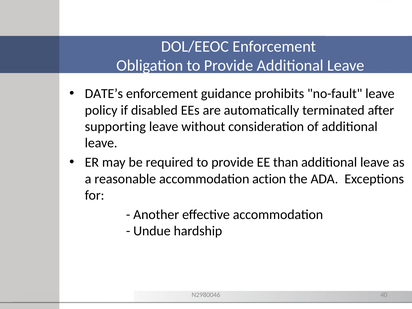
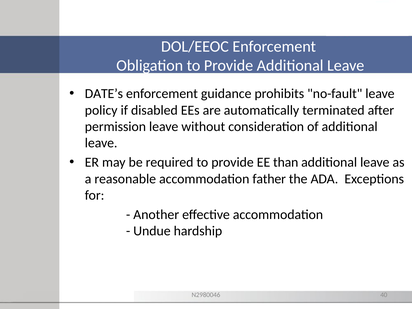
supporting: supporting -> permission
action: action -> father
